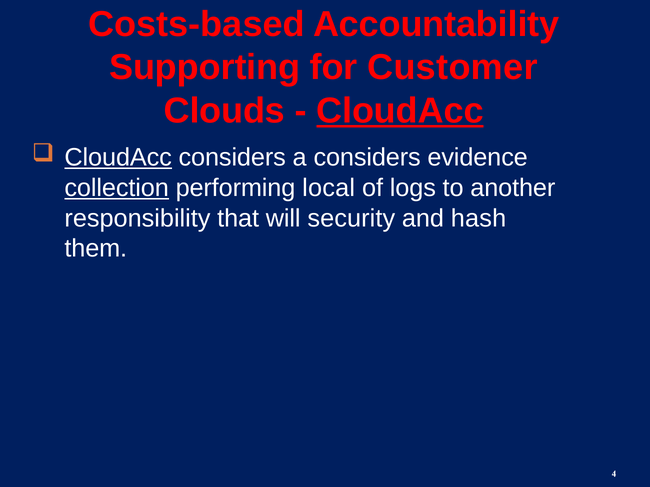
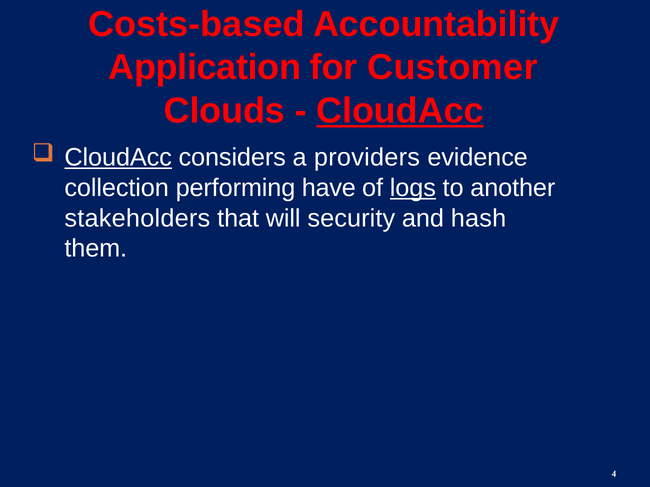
Supporting: Supporting -> Application
a considers: considers -> providers
collection underline: present -> none
local: local -> have
logs underline: none -> present
responsibility: responsibility -> stakeholders
